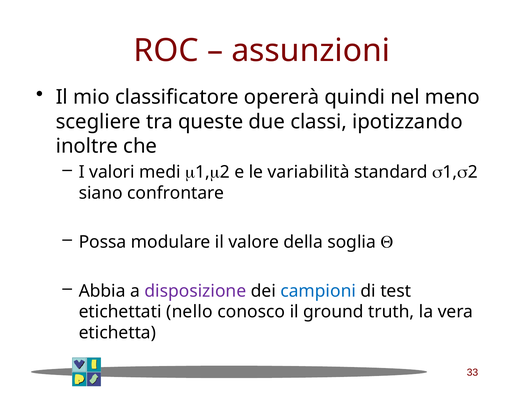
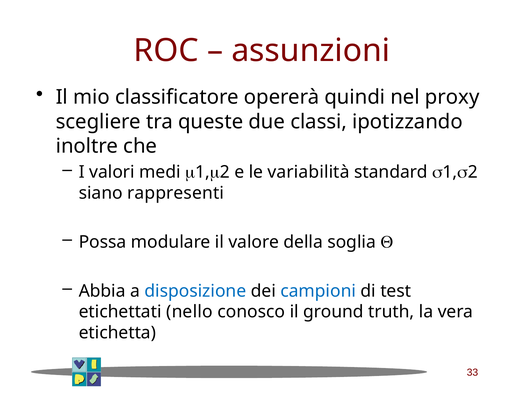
meno: meno -> proxy
confrontare: confrontare -> rappresenti
disposizione colour: purple -> blue
